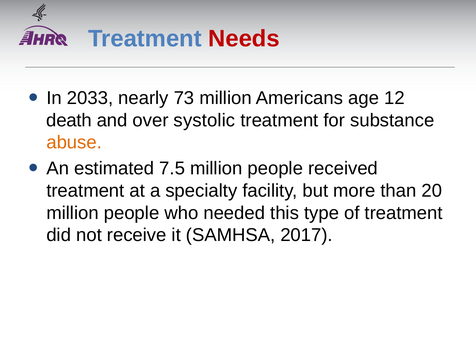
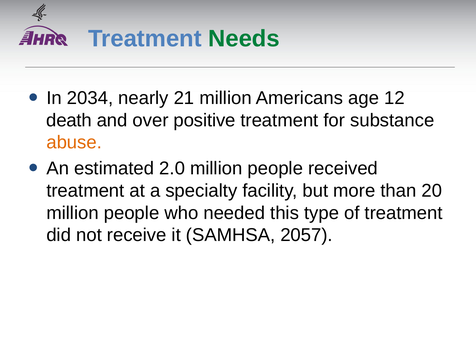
Needs colour: red -> green
2033: 2033 -> 2034
73: 73 -> 21
systolic: systolic -> positive
7.5: 7.5 -> 2.0
2017: 2017 -> 2057
